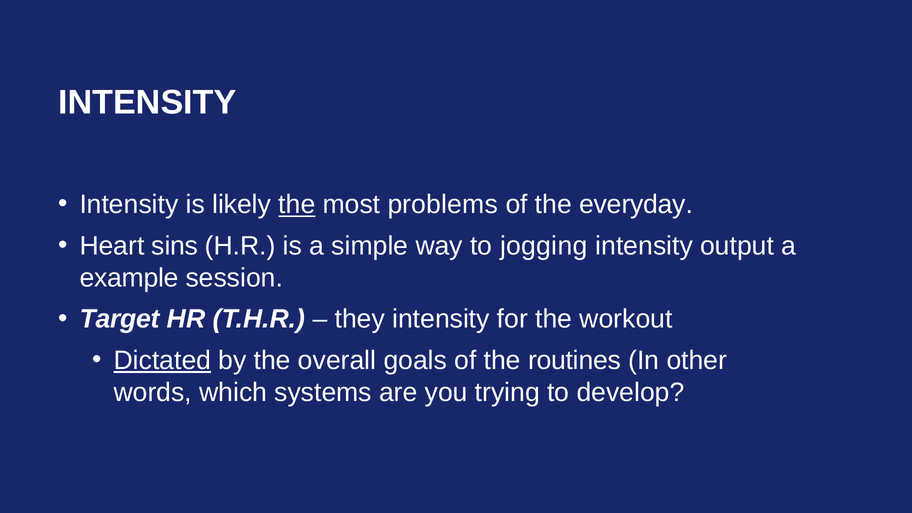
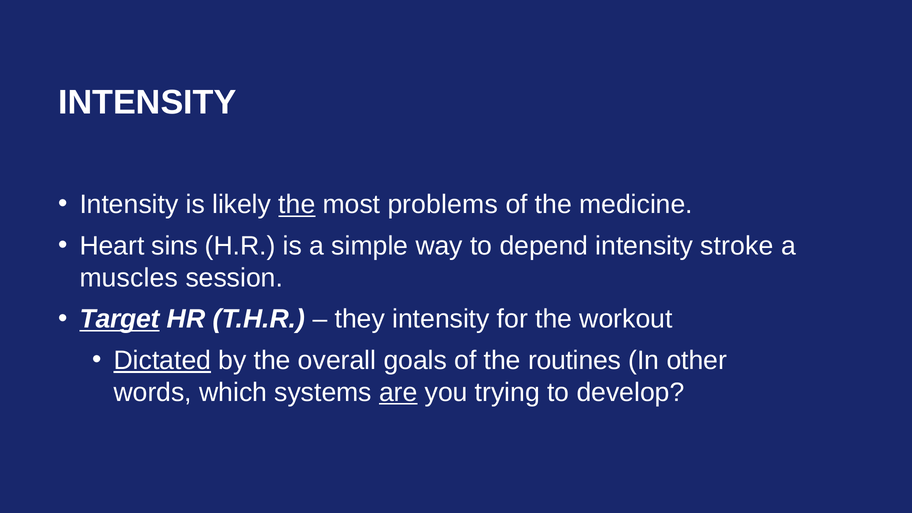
everyday: everyday -> medicine
jogging: jogging -> depend
output: output -> stroke
example: example -> muscles
Target underline: none -> present
are underline: none -> present
